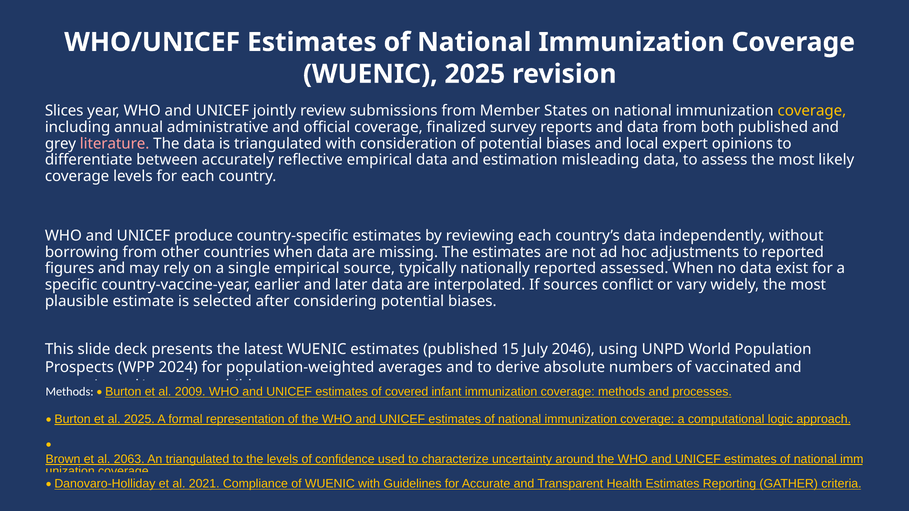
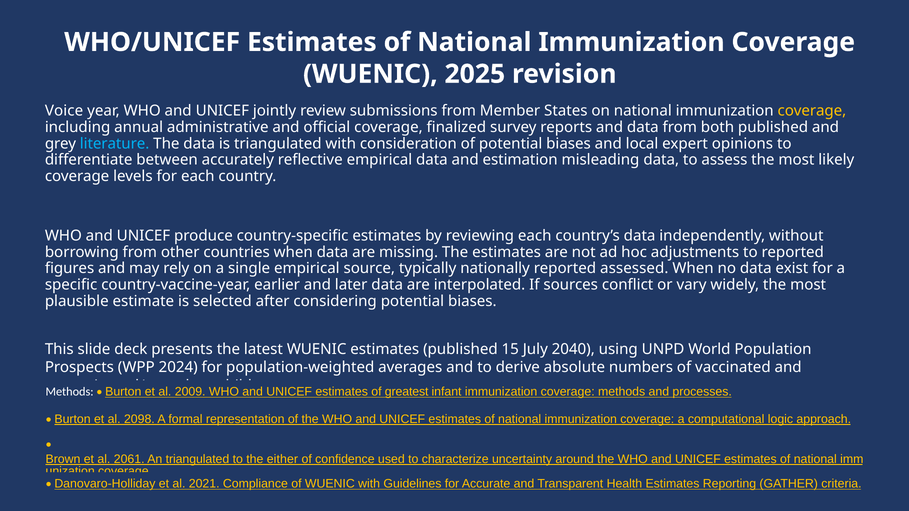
Slices: Slices -> Voice
literature colour: pink -> light blue
2046: 2046 -> 2040
covered: covered -> greatest
al 2025: 2025 -> 2098
2063: 2063 -> 2061
the levels: levels -> either
